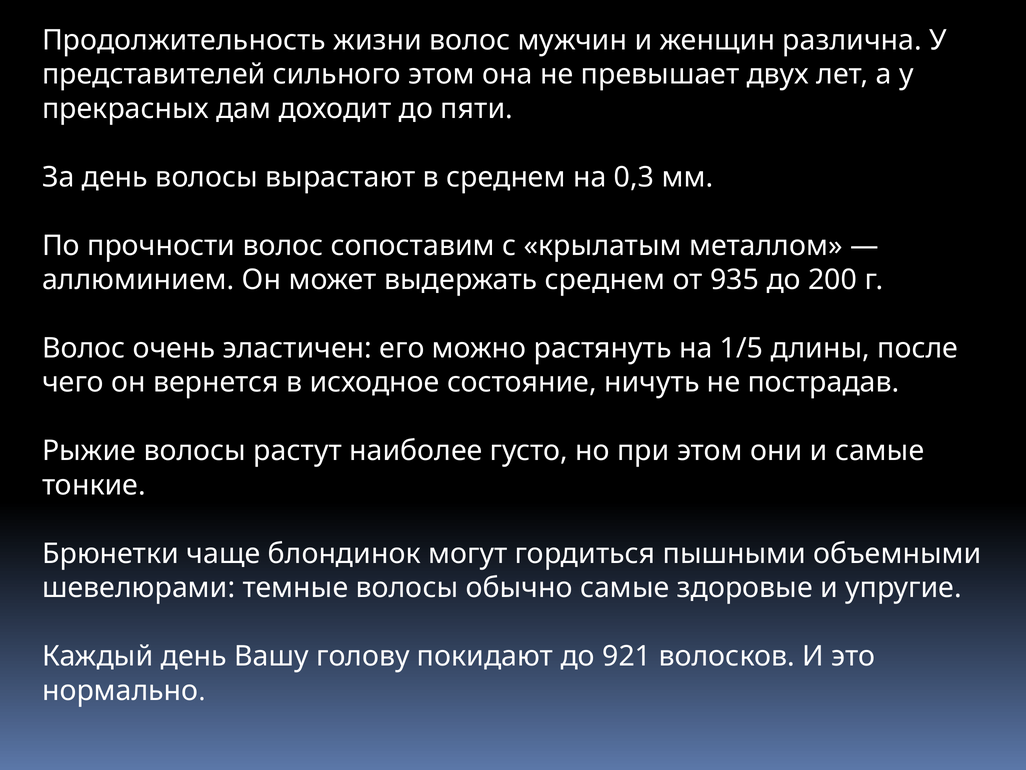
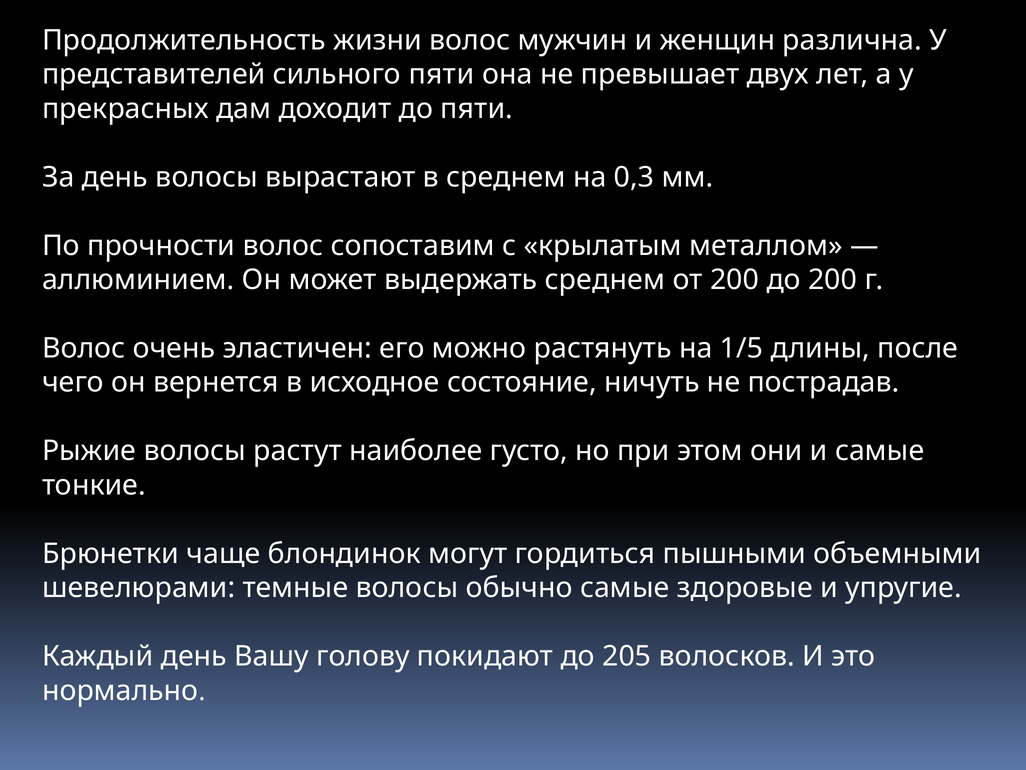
сильного этом: этом -> пяти
от 935: 935 -> 200
921: 921 -> 205
